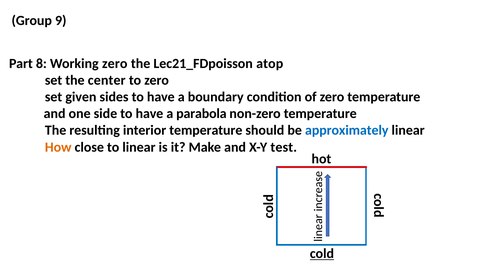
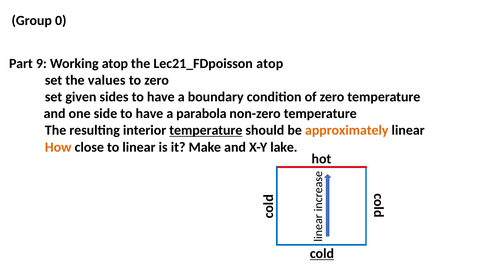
9: 9 -> 0
8: 8 -> 9
Working zero: zero -> atop
center: center -> values
temperature at (206, 130) underline: none -> present
approximately colour: blue -> orange
test: test -> lake
